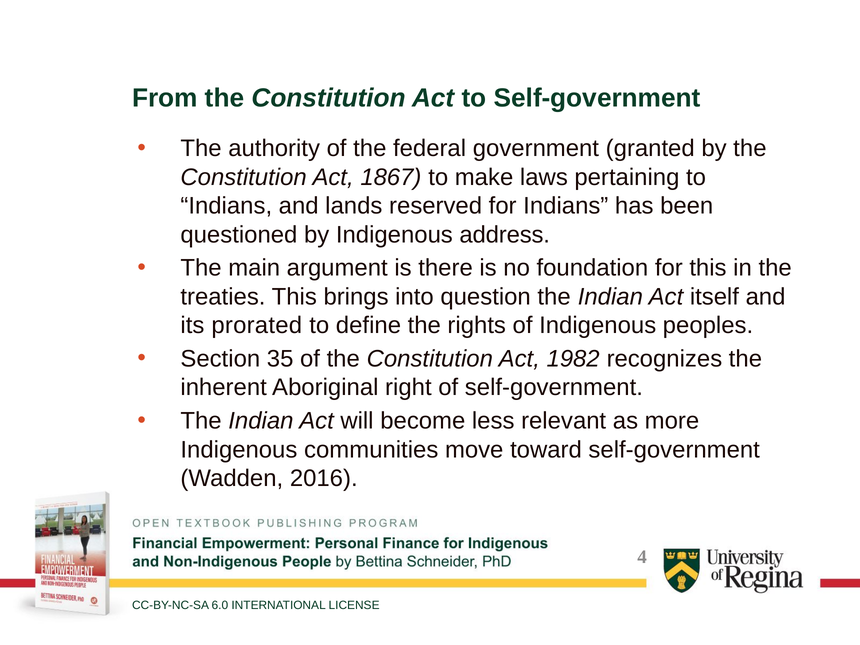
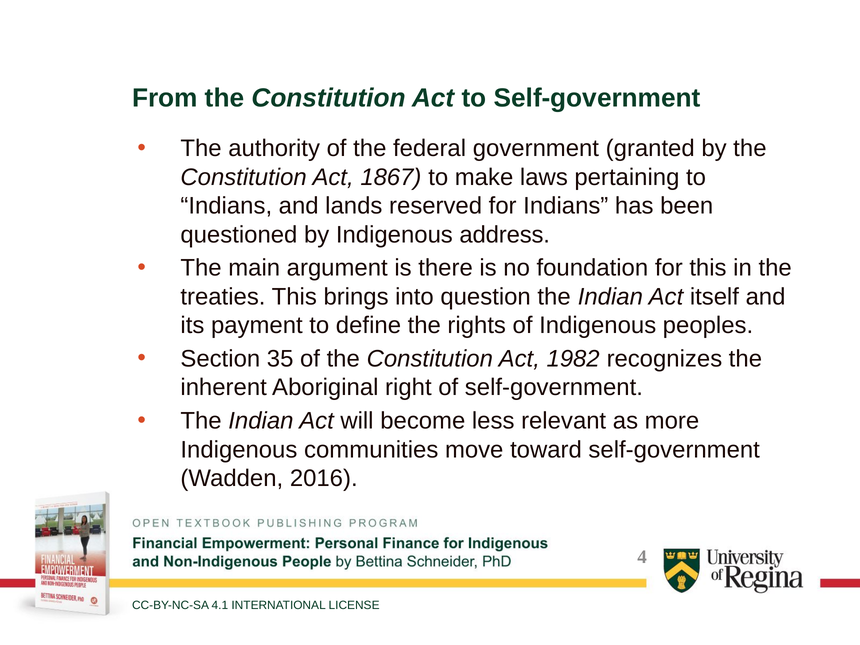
prorated: prorated -> payment
6.0: 6.0 -> 4.1
